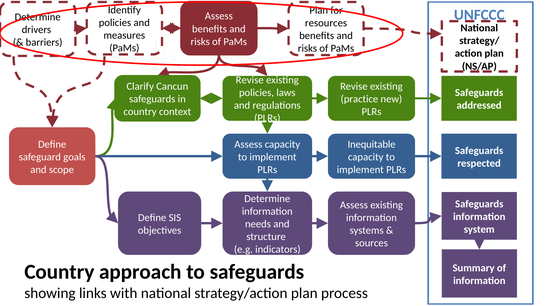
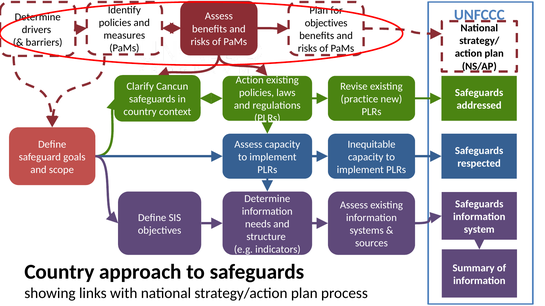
resources at (326, 23): resources -> objectives
Revise at (250, 80): Revise -> Action
